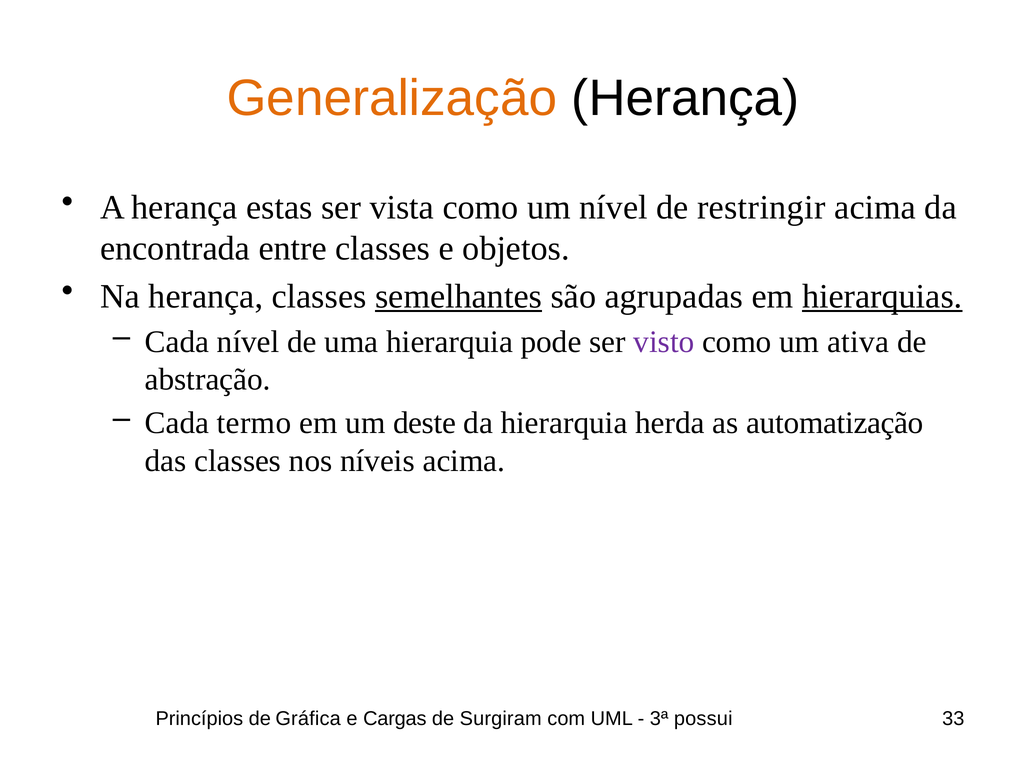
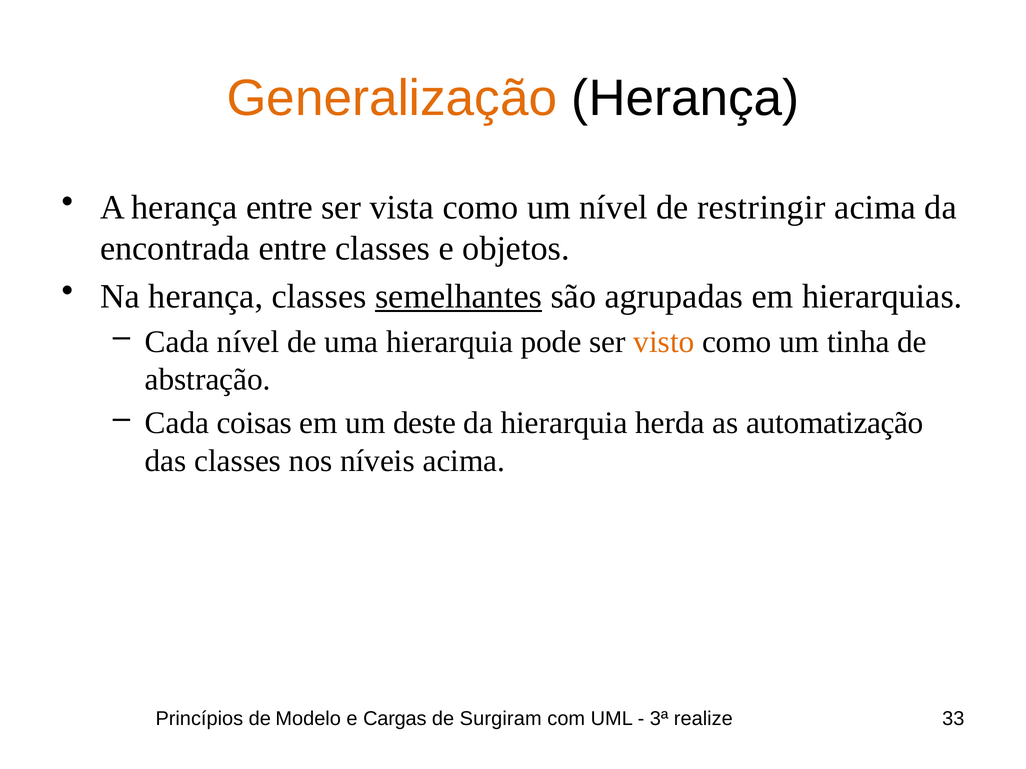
herança estas: estas -> entre
hierarquias underline: present -> none
visto colour: purple -> orange
ativa: ativa -> tinha
termo: termo -> coisas
Gráfica: Gráfica -> Modelo
possui: possui -> realize
